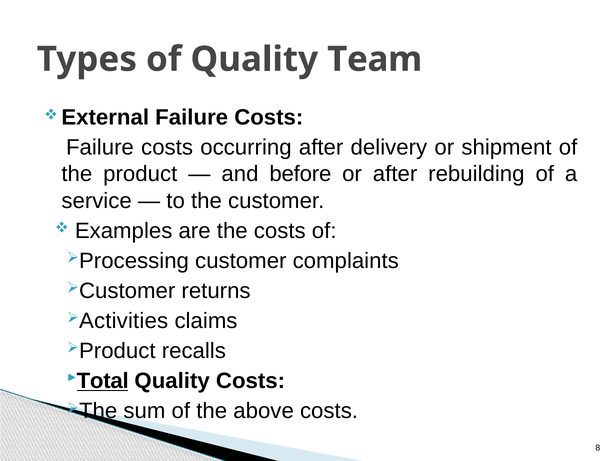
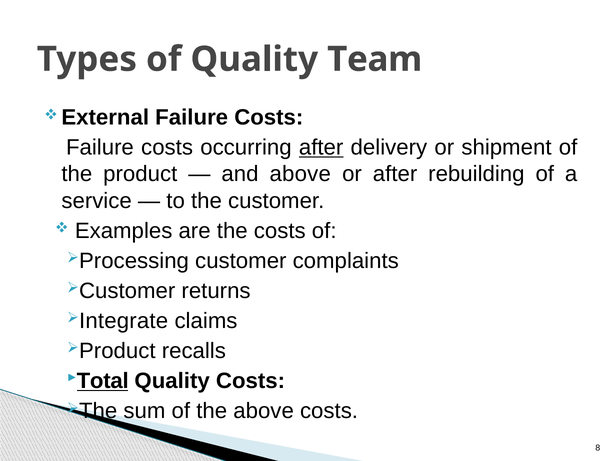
after at (321, 148) underline: none -> present
and before: before -> above
Activities: Activities -> Integrate
